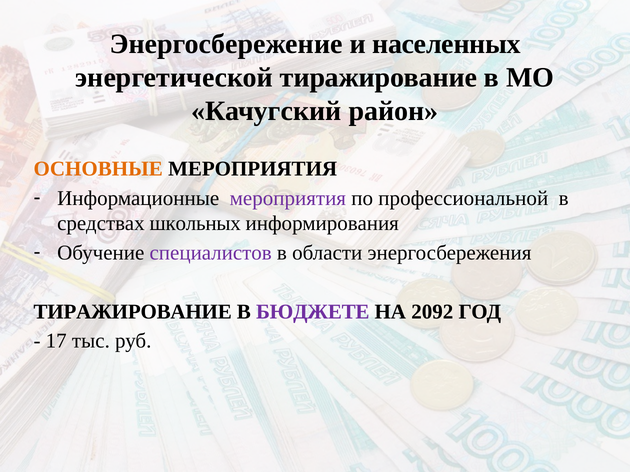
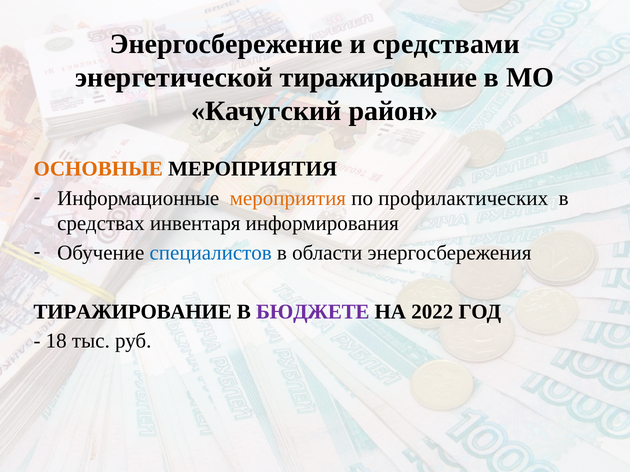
населенных: населенных -> средствами
мероприятия at (288, 199) colour: purple -> orange
профессиональной: профессиональной -> профилактических
школьных: школьных -> инвентаря
специалистов colour: purple -> blue
2092: 2092 -> 2022
17: 17 -> 18
